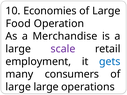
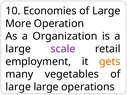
Food: Food -> More
Merchandise: Merchandise -> Organization
gets colour: blue -> orange
consumers: consumers -> vegetables
